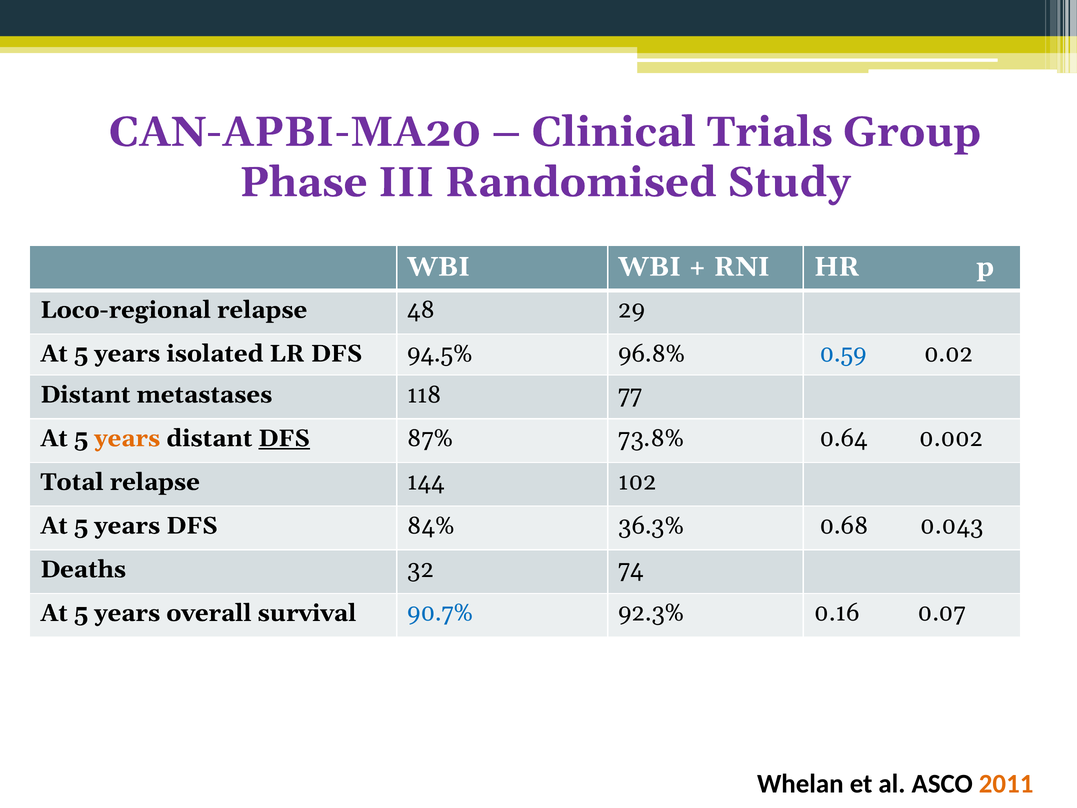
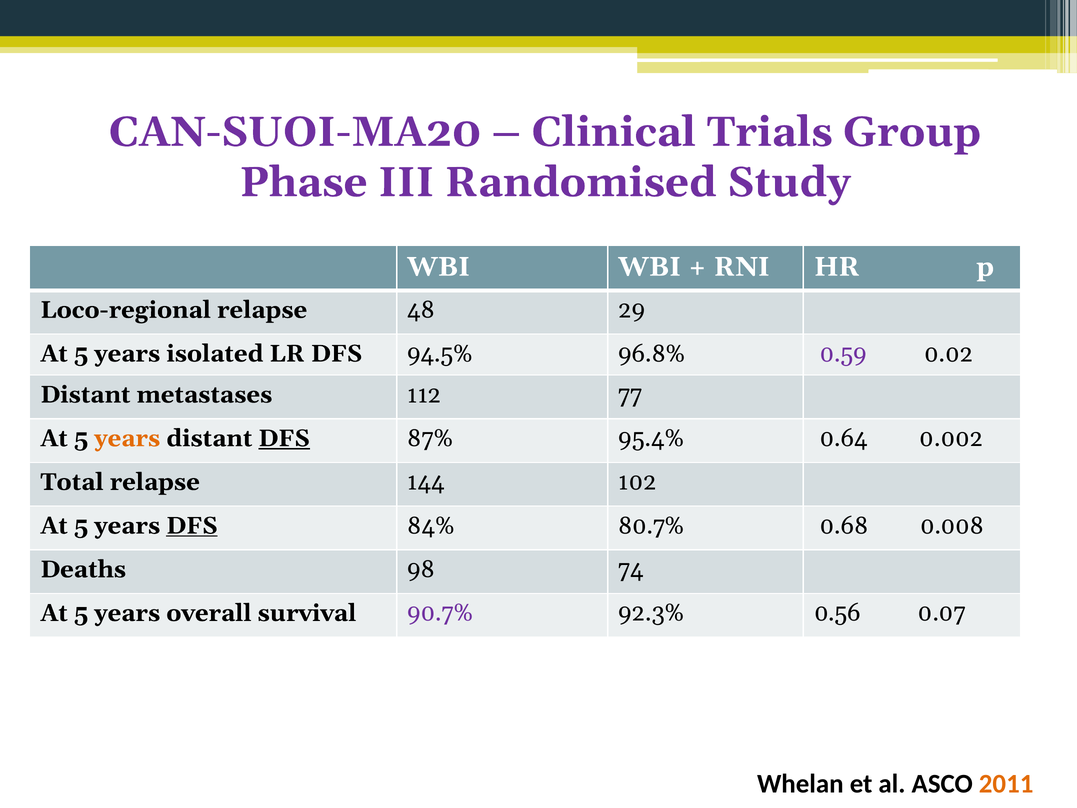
CAN-APBI-MA20: CAN-APBI-MA20 -> CAN-SUOI-MA20
0.59 colour: blue -> purple
118: 118 -> 112
73.8%: 73.8% -> 95.4%
DFS at (192, 526) underline: none -> present
36.3%: 36.3% -> 80.7%
0.043: 0.043 -> 0.008
32: 32 -> 98
90.7% colour: blue -> purple
0.16: 0.16 -> 0.56
